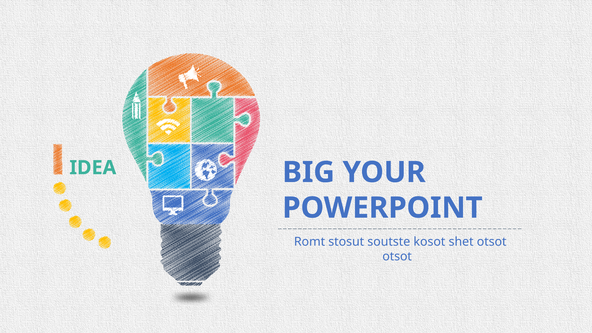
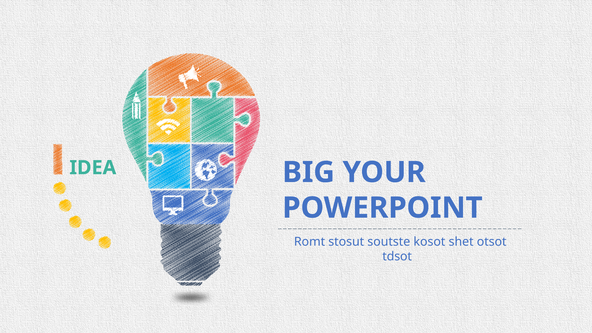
otsot at (397, 257): otsot -> tdsot
